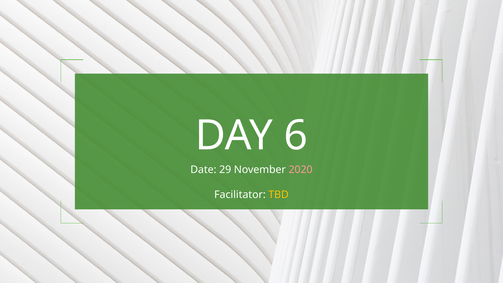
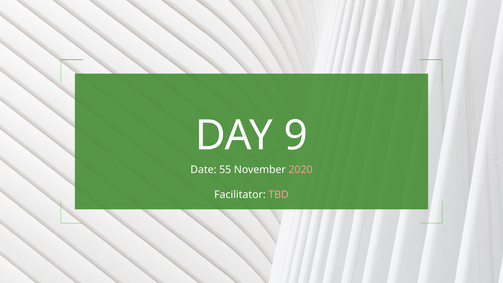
6: 6 -> 9
29: 29 -> 55
TBD colour: yellow -> pink
